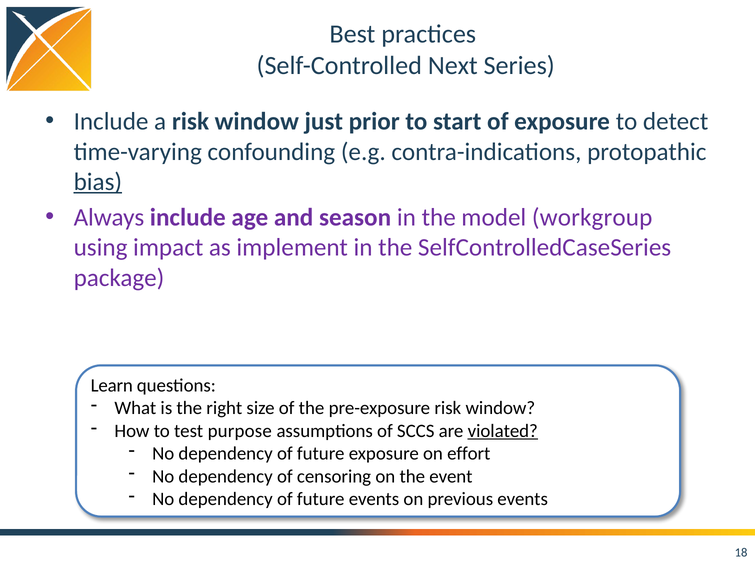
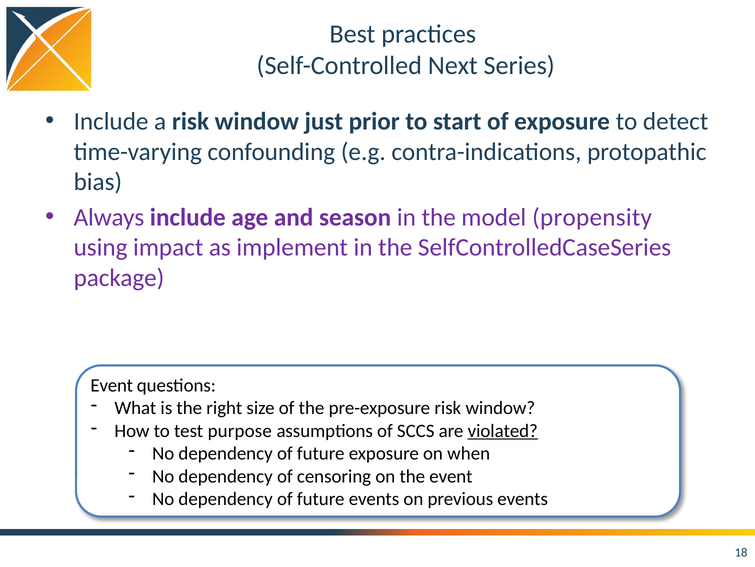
bias underline: present -> none
workgroup: workgroup -> propensity
Learn at (112, 385): Learn -> Event
effort: effort -> when
